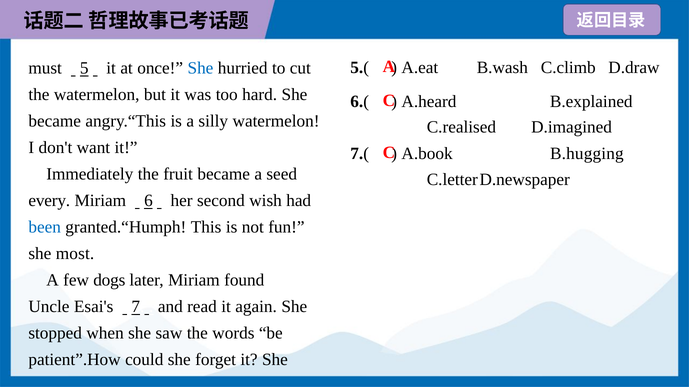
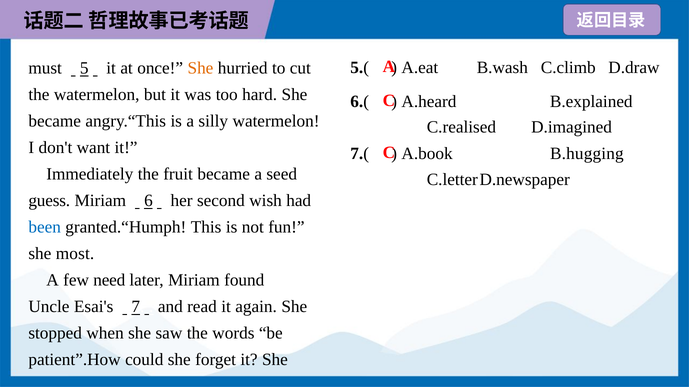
She at (200, 68) colour: blue -> orange
every: every -> guess
dogs: dogs -> need
